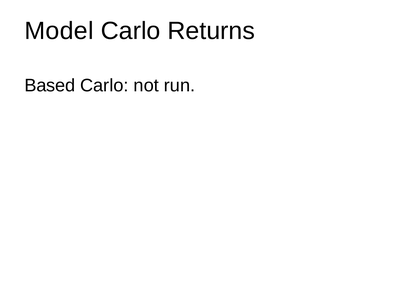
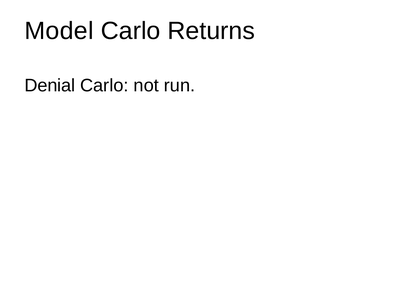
Based: Based -> Denial
